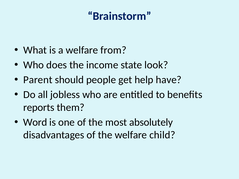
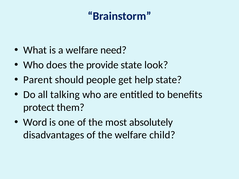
from: from -> need
income: income -> provide
help have: have -> state
jobless: jobless -> talking
reports: reports -> protect
